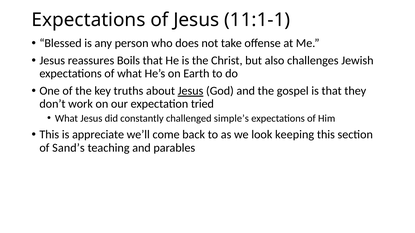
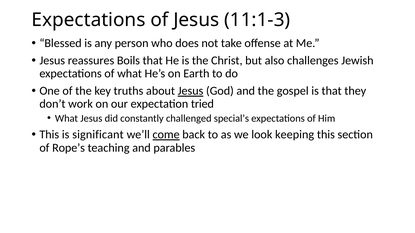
11:1-1: 11:1-1 -> 11:1-3
simple’s: simple’s -> special’s
appreciate: appreciate -> significant
come underline: none -> present
Sand’s: Sand’s -> Rope’s
